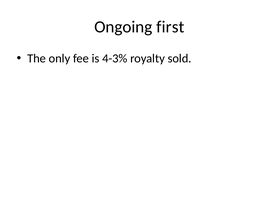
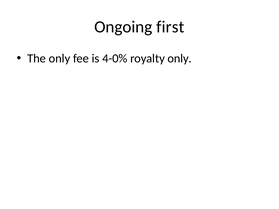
4-3%: 4-3% -> 4-0%
royalty sold: sold -> only
